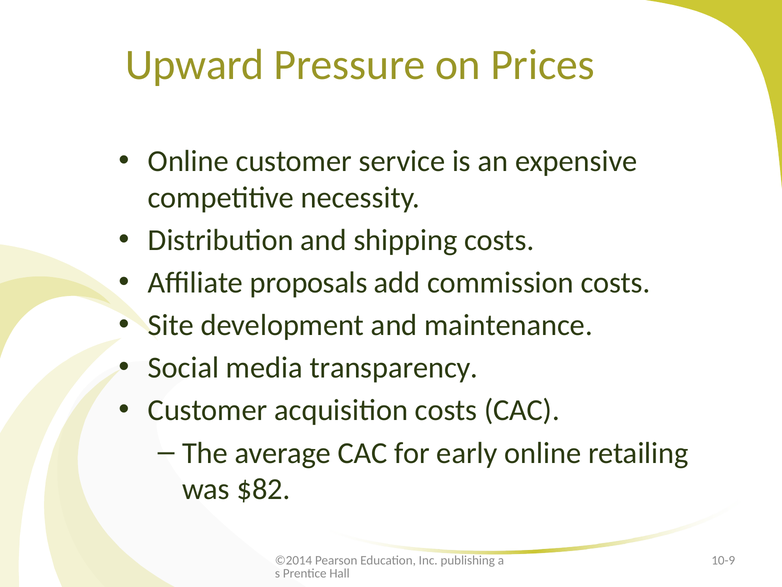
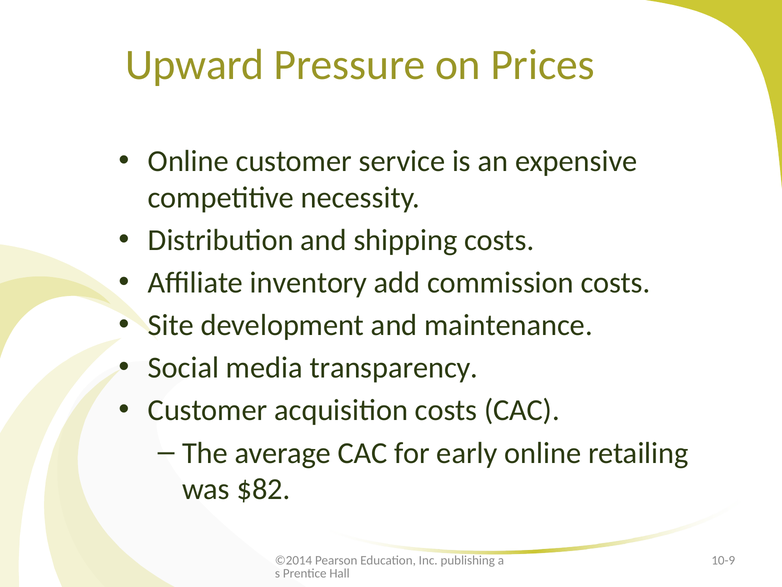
proposals: proposals -> inventory
